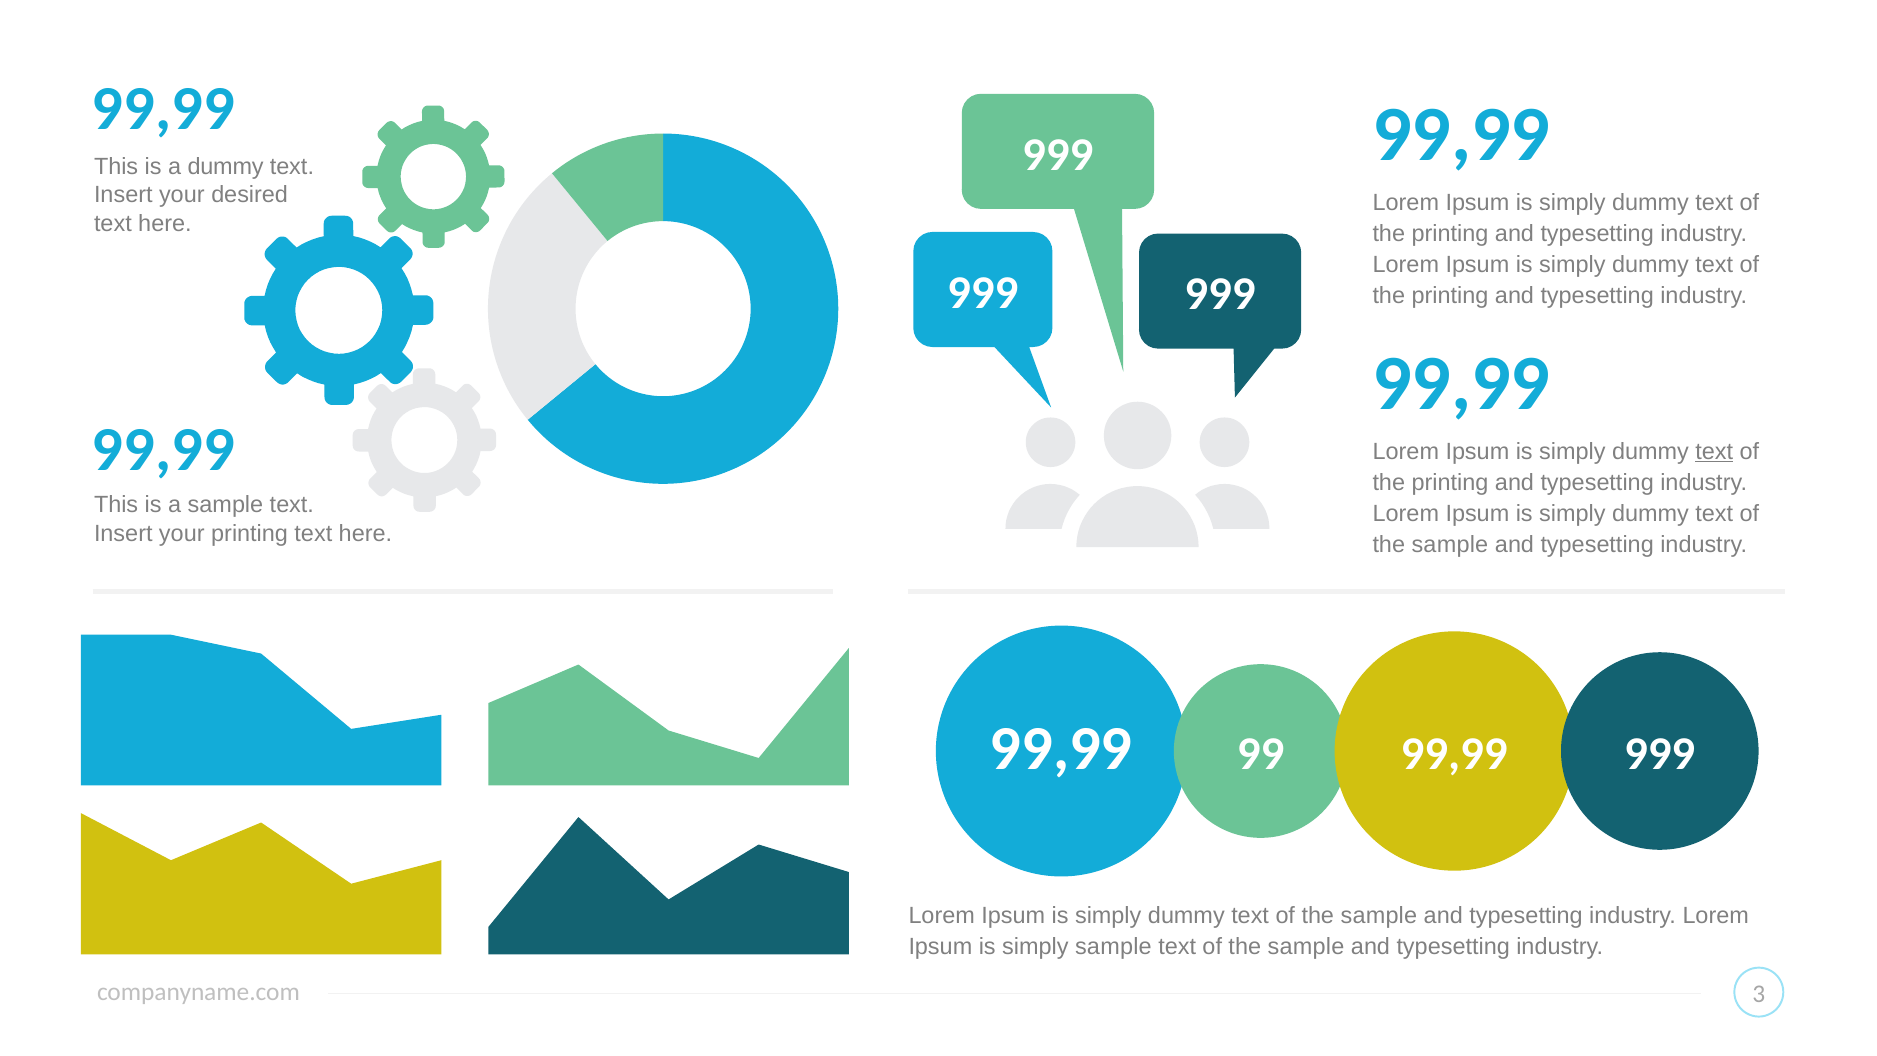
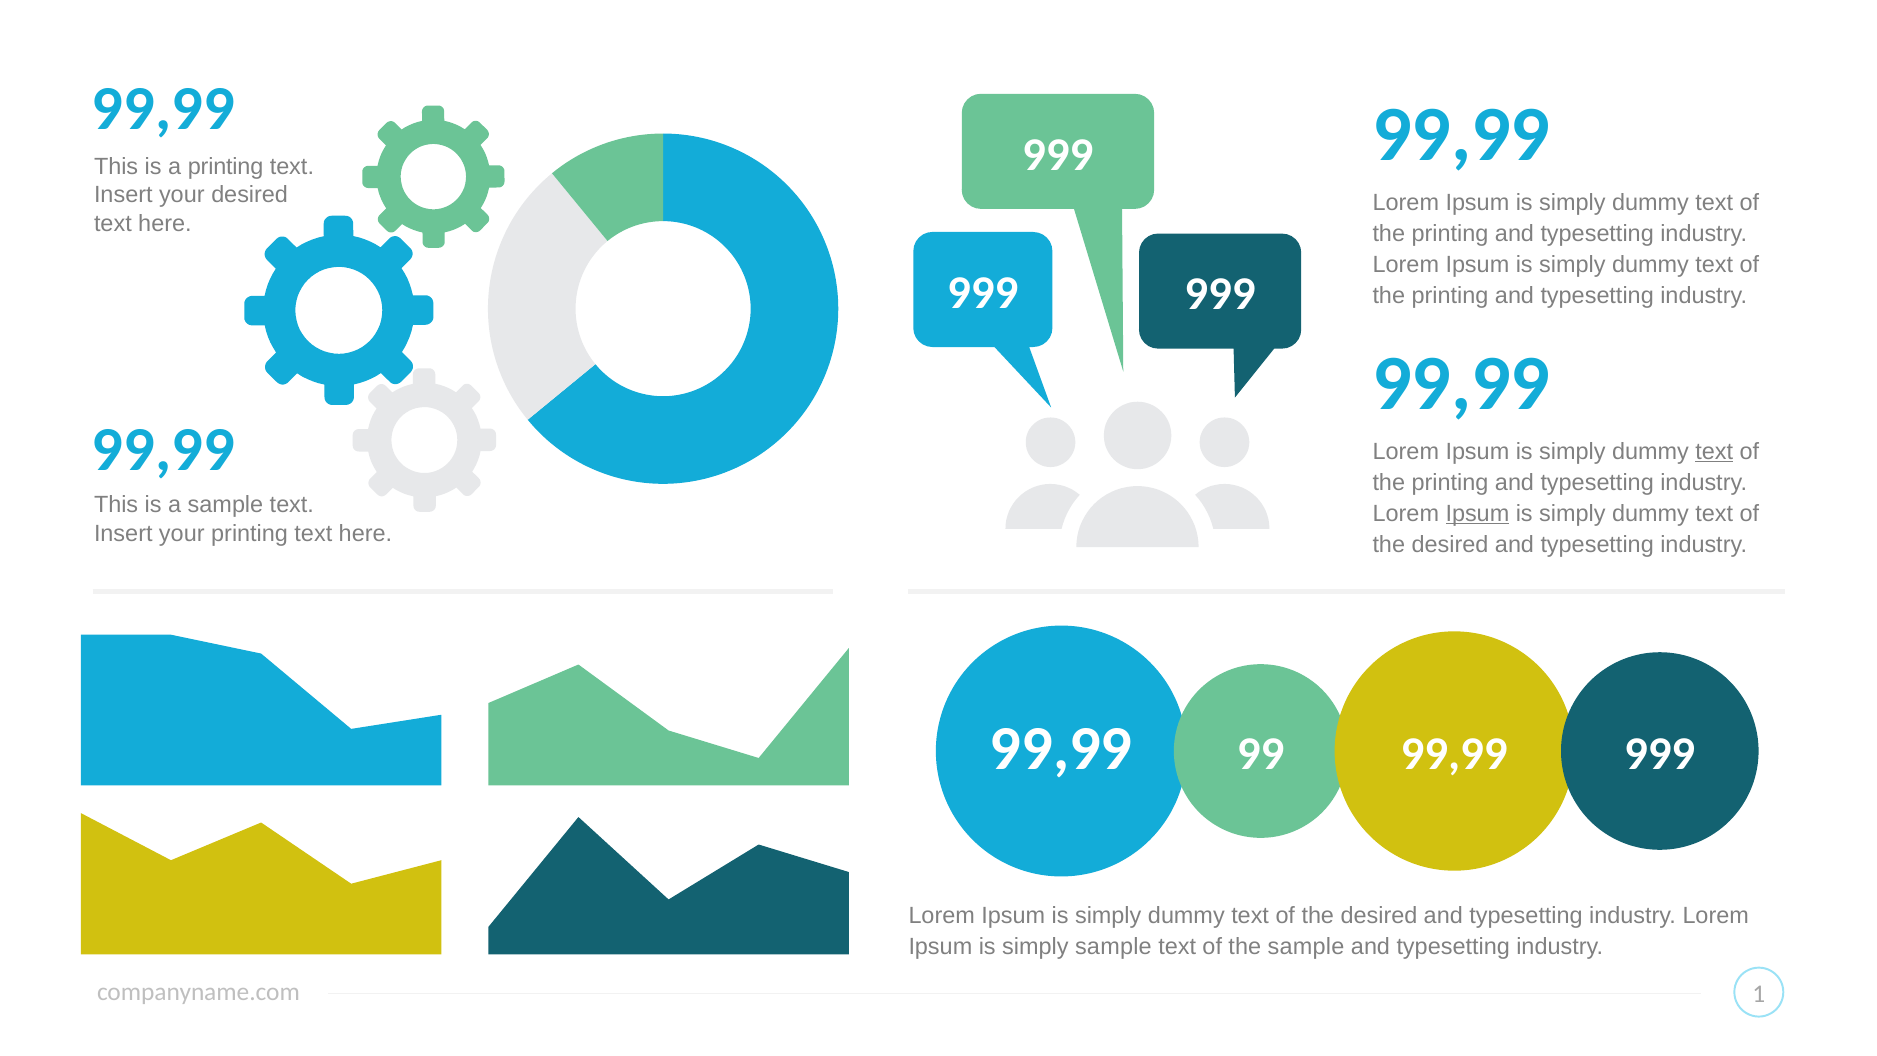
a dummy: dummy -> printing
Ipsum at (1477, 513) underline: none -> present
sample at (1450, 544): sample -> desired
sample at (1379, 916): sample -> desired
3: 3 -> 1
